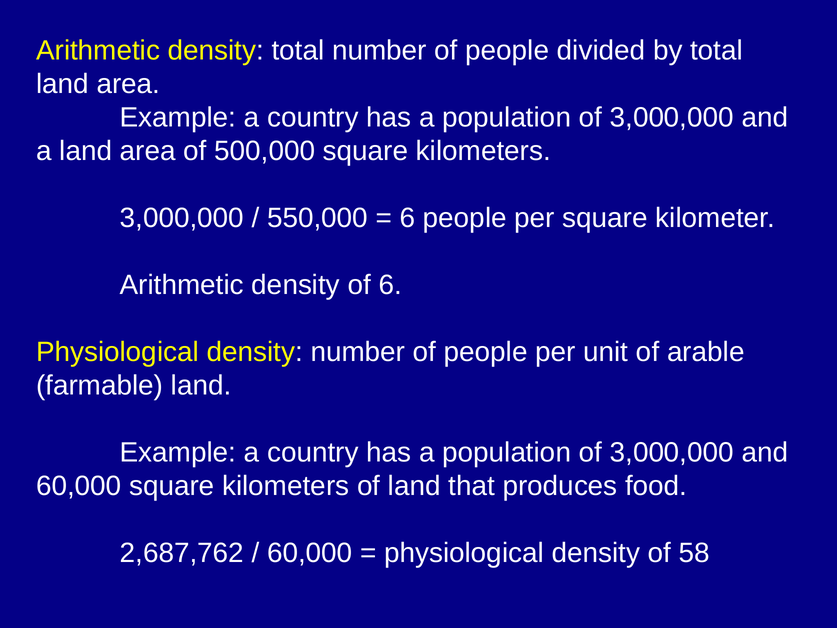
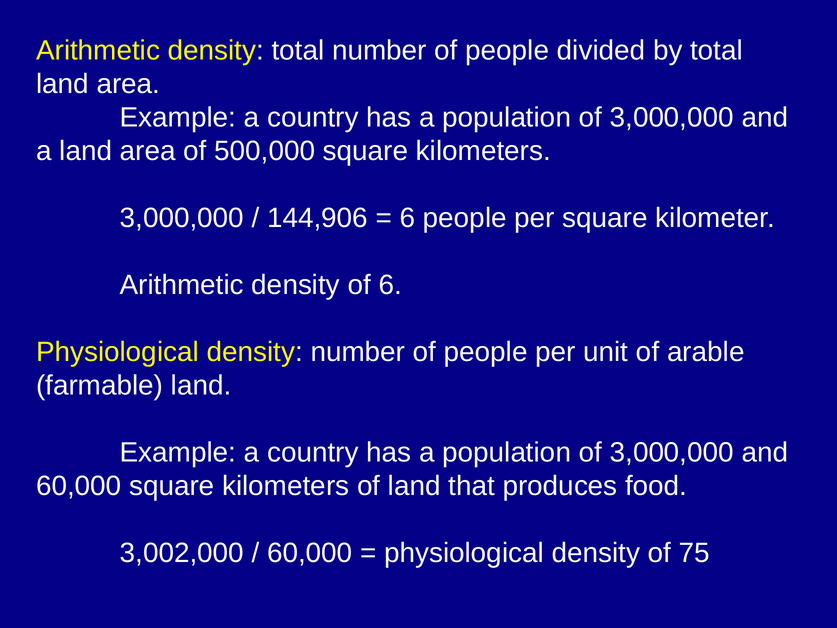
550,000: 550,000 -> 144,906
2,687,762: 2,687,762 -> 3,002,000
58: 58 -> 75
